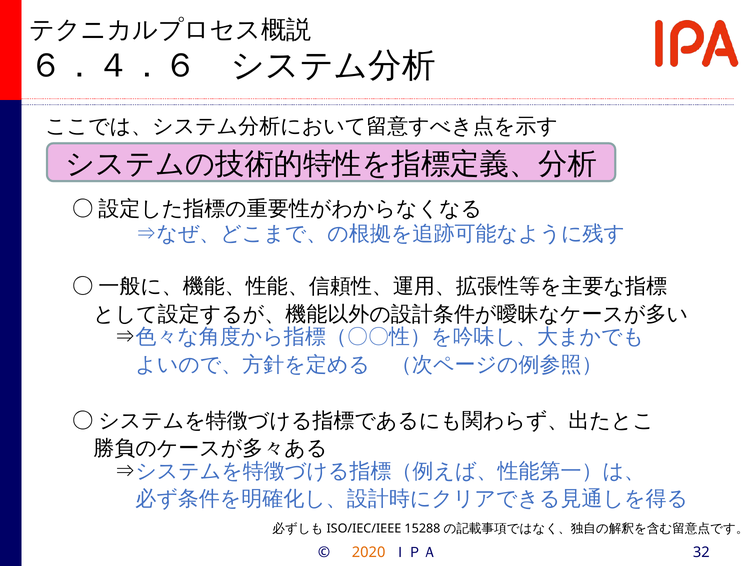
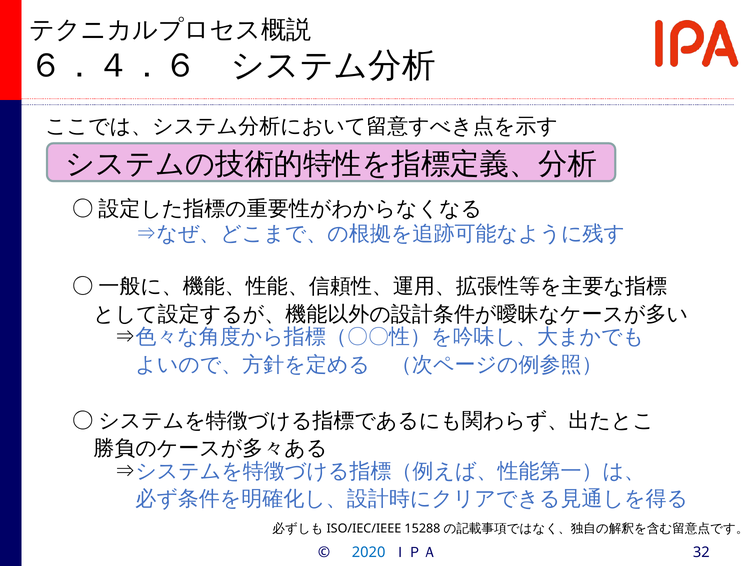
2020 colour: orange -> blue
